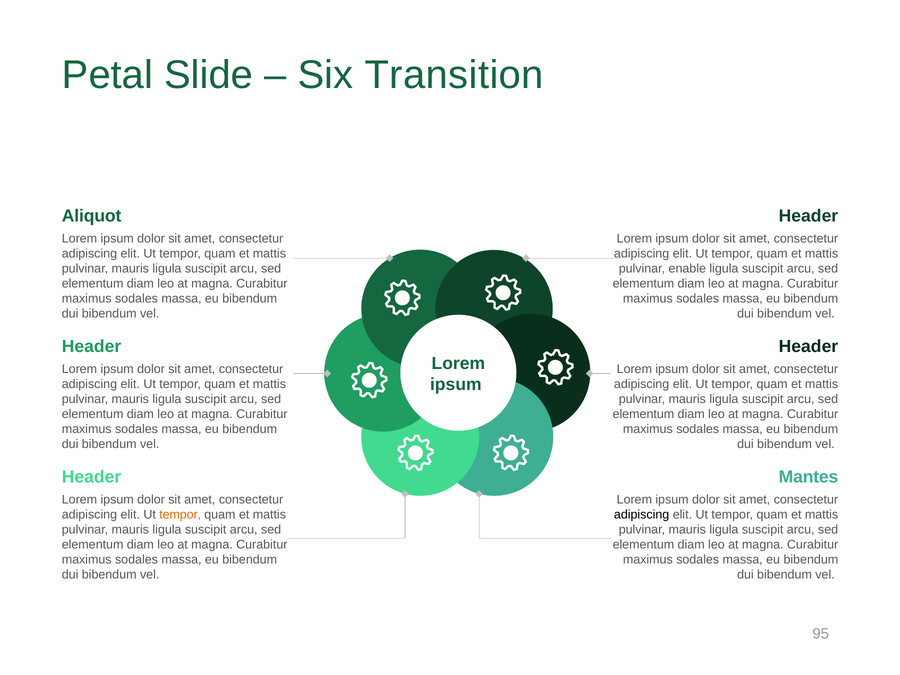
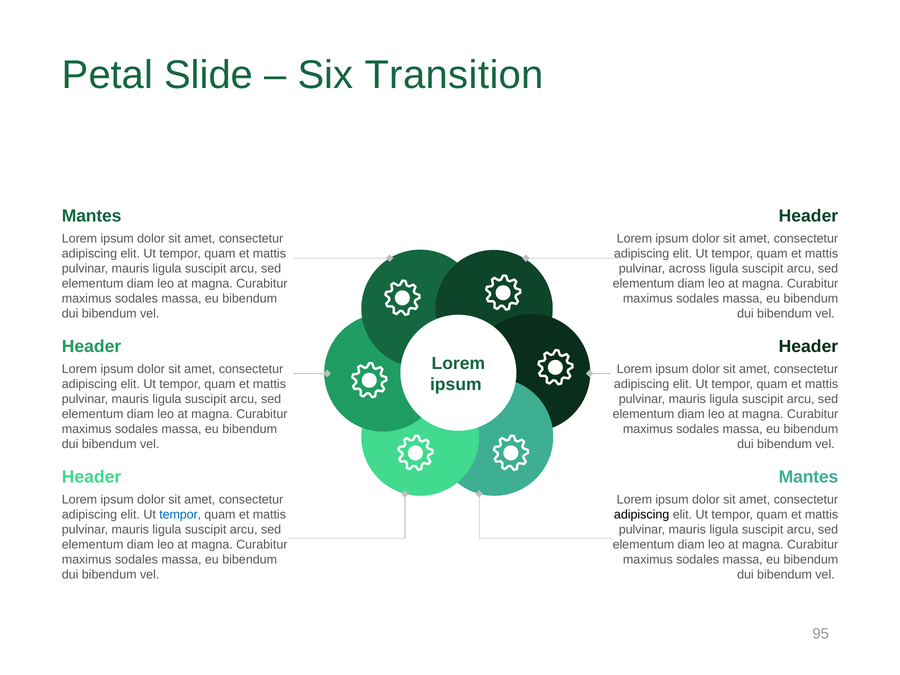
Aliquot at (92, 216): Aliquot -> Mantes
enable: enable -> across
tempor at (180, 515) colour: orange -> blue
